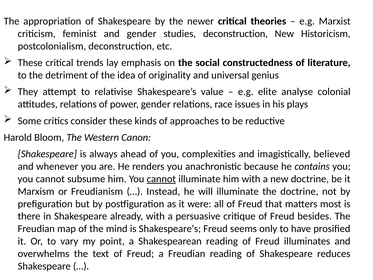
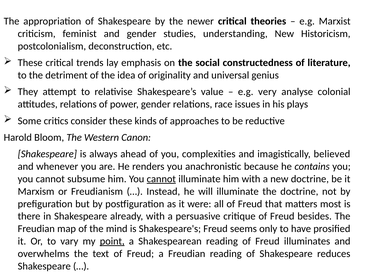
studies deconstruction: deconstruction -> understanding
elite: elite -> very
point underline: none -> present
